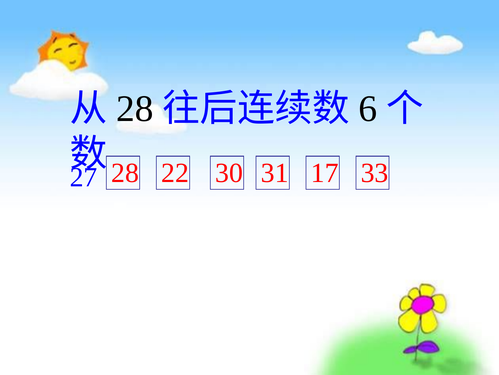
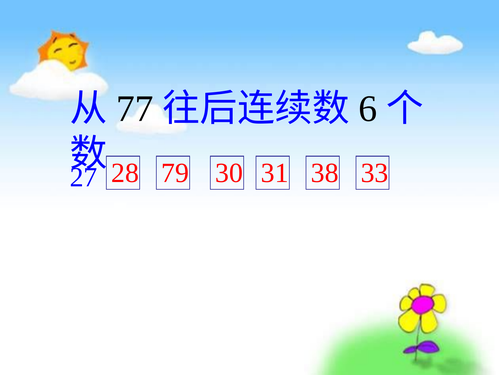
28 at (135, 109): 28 -> 77
22: 22 -> 79
17: 17 -> 38
